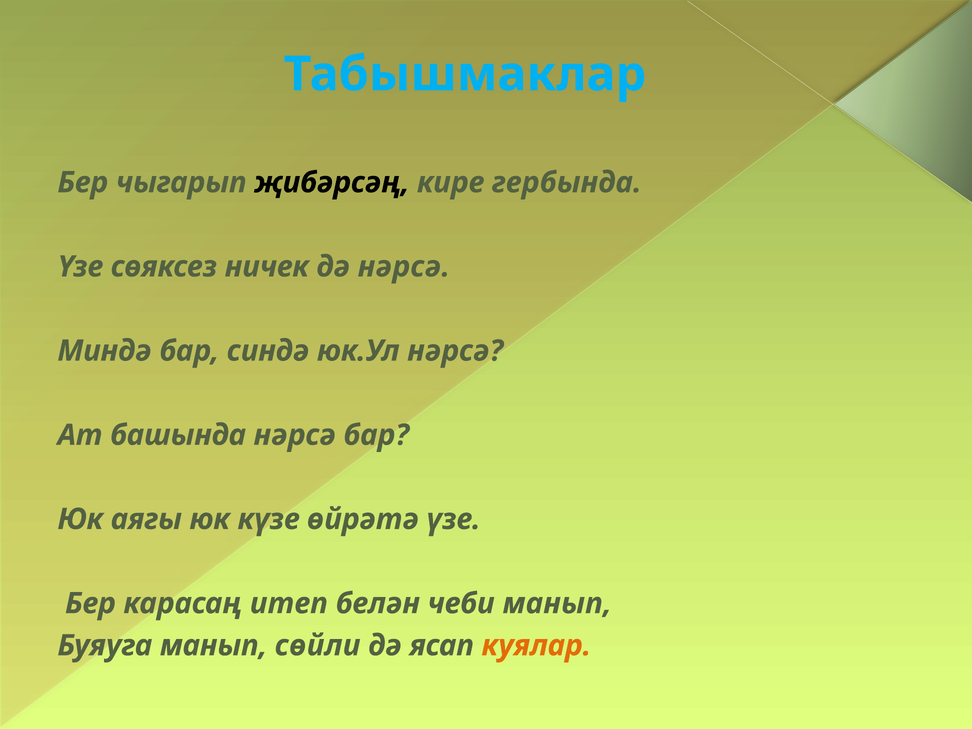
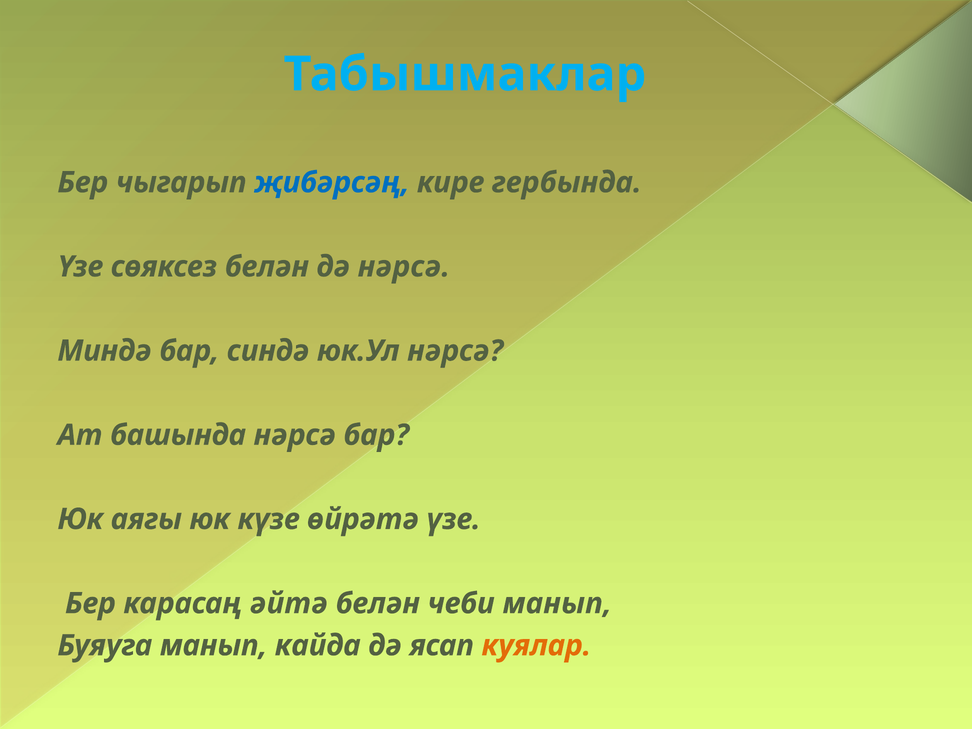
җибәрсәң colour: black -> blue
сөяксез ничек: ничек -> белән
итеп: итеп -> әйтә
сөйли: сөйли -> кайда
